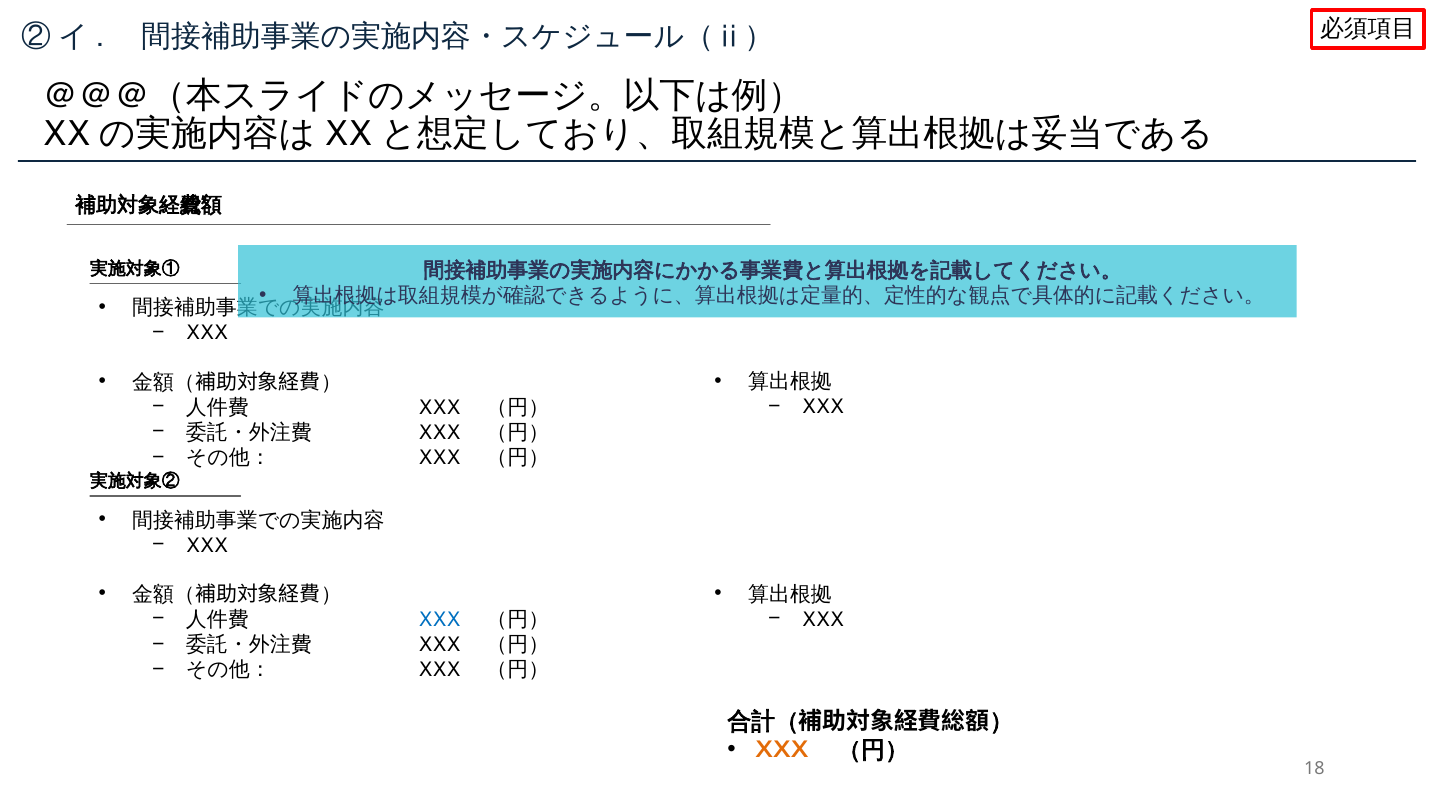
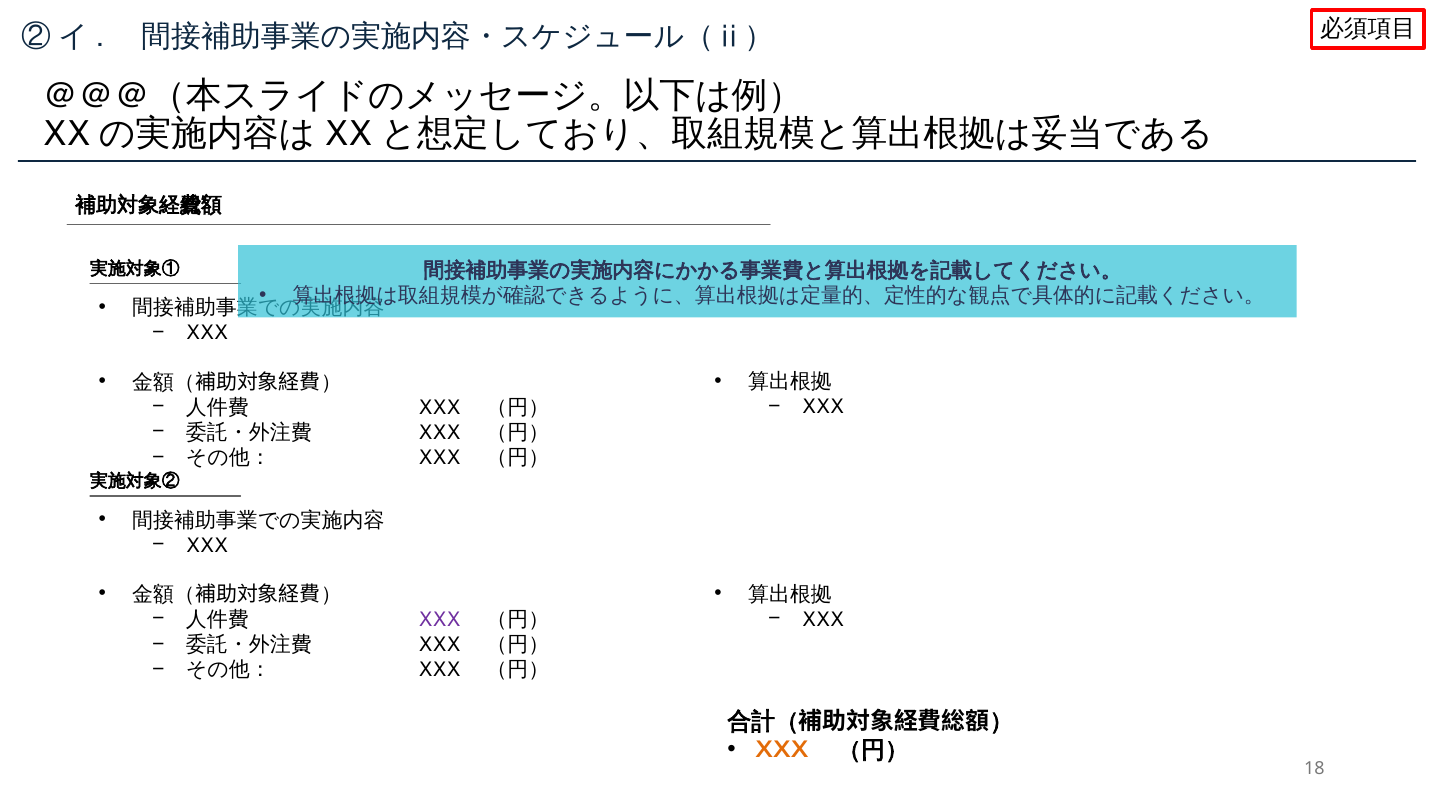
XXX at (439, 620) colour: blue -> purple
